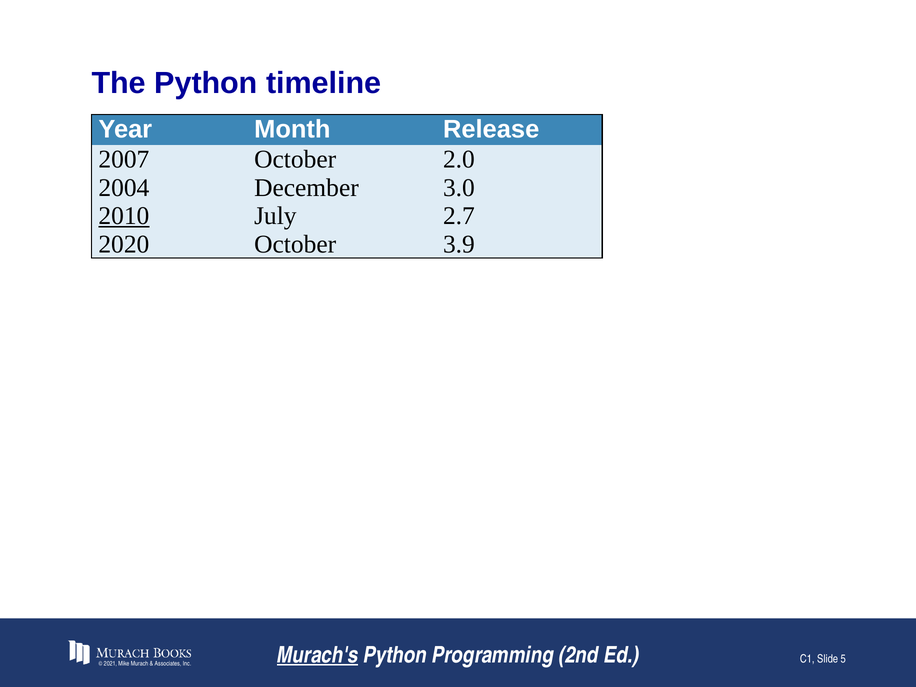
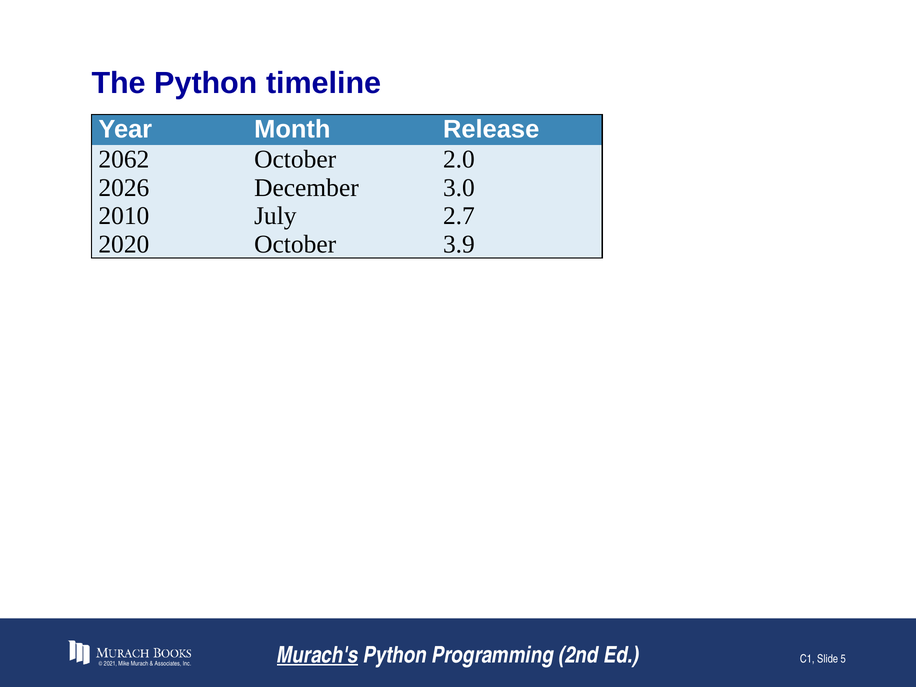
2007: 2007 -> 2062
2004: 2004 -> 2026
2010 underline: present -> none
